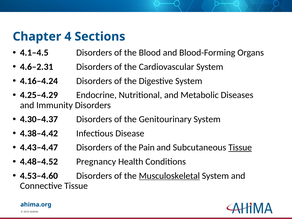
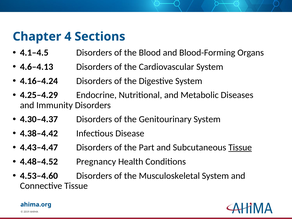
4.6–2.31: 4.6–2.31 -> 4.6–4.13
Pain: Pain -> Part
Musculoskeletal underline: present -> none
